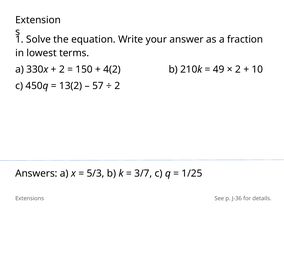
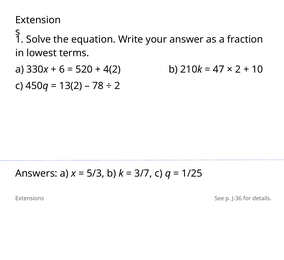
2 at (62, 69): 2 -> 6
150: 150 -> 520
49: 49 -> 47
57: 57 -> 78
